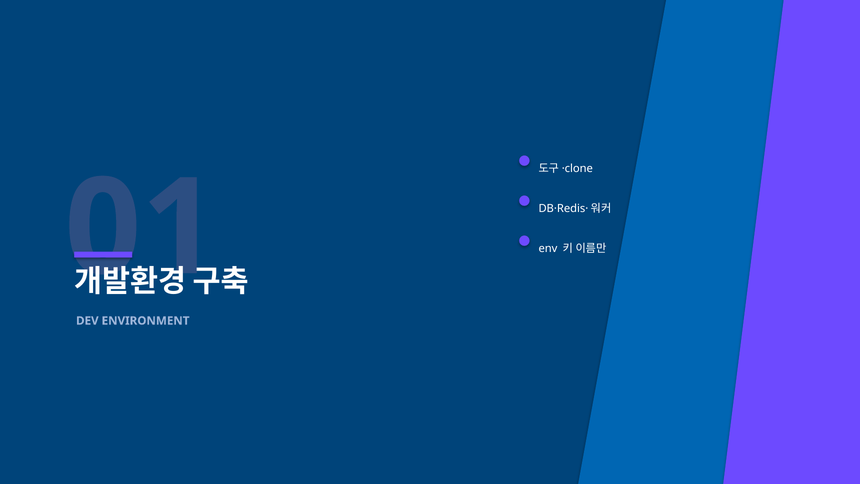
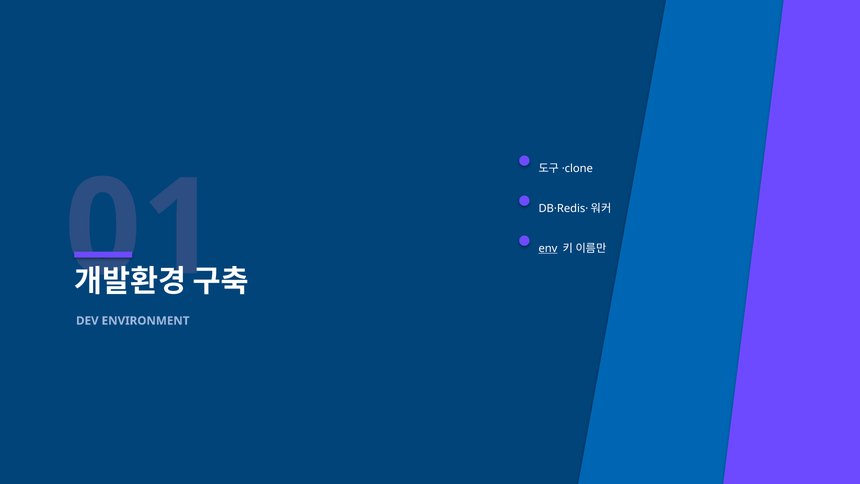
env underline: none -> present
